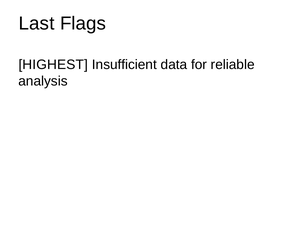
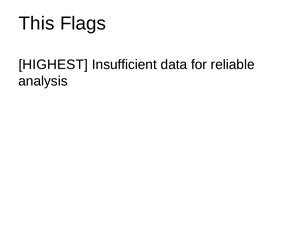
Last: Last -> This
